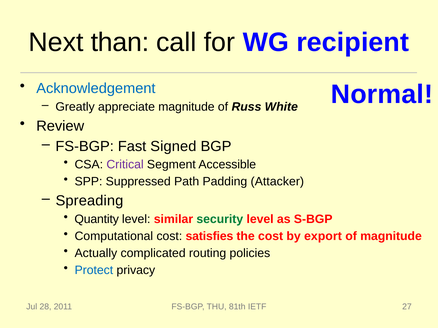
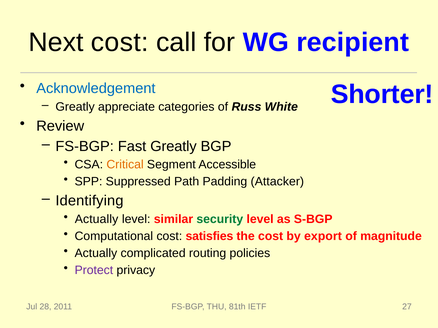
Next than: than -> cost
Normal: Normal -> Shorter
appreciate magnitude: magnitude -> categories
Fast Signed: Signed -> Greatly
Critical colour: purple -> orange
Spreading: Spreading -> Identifying
Quantity at (97, 219): Quantity -> Actually
Protect colour: blue -> purple
